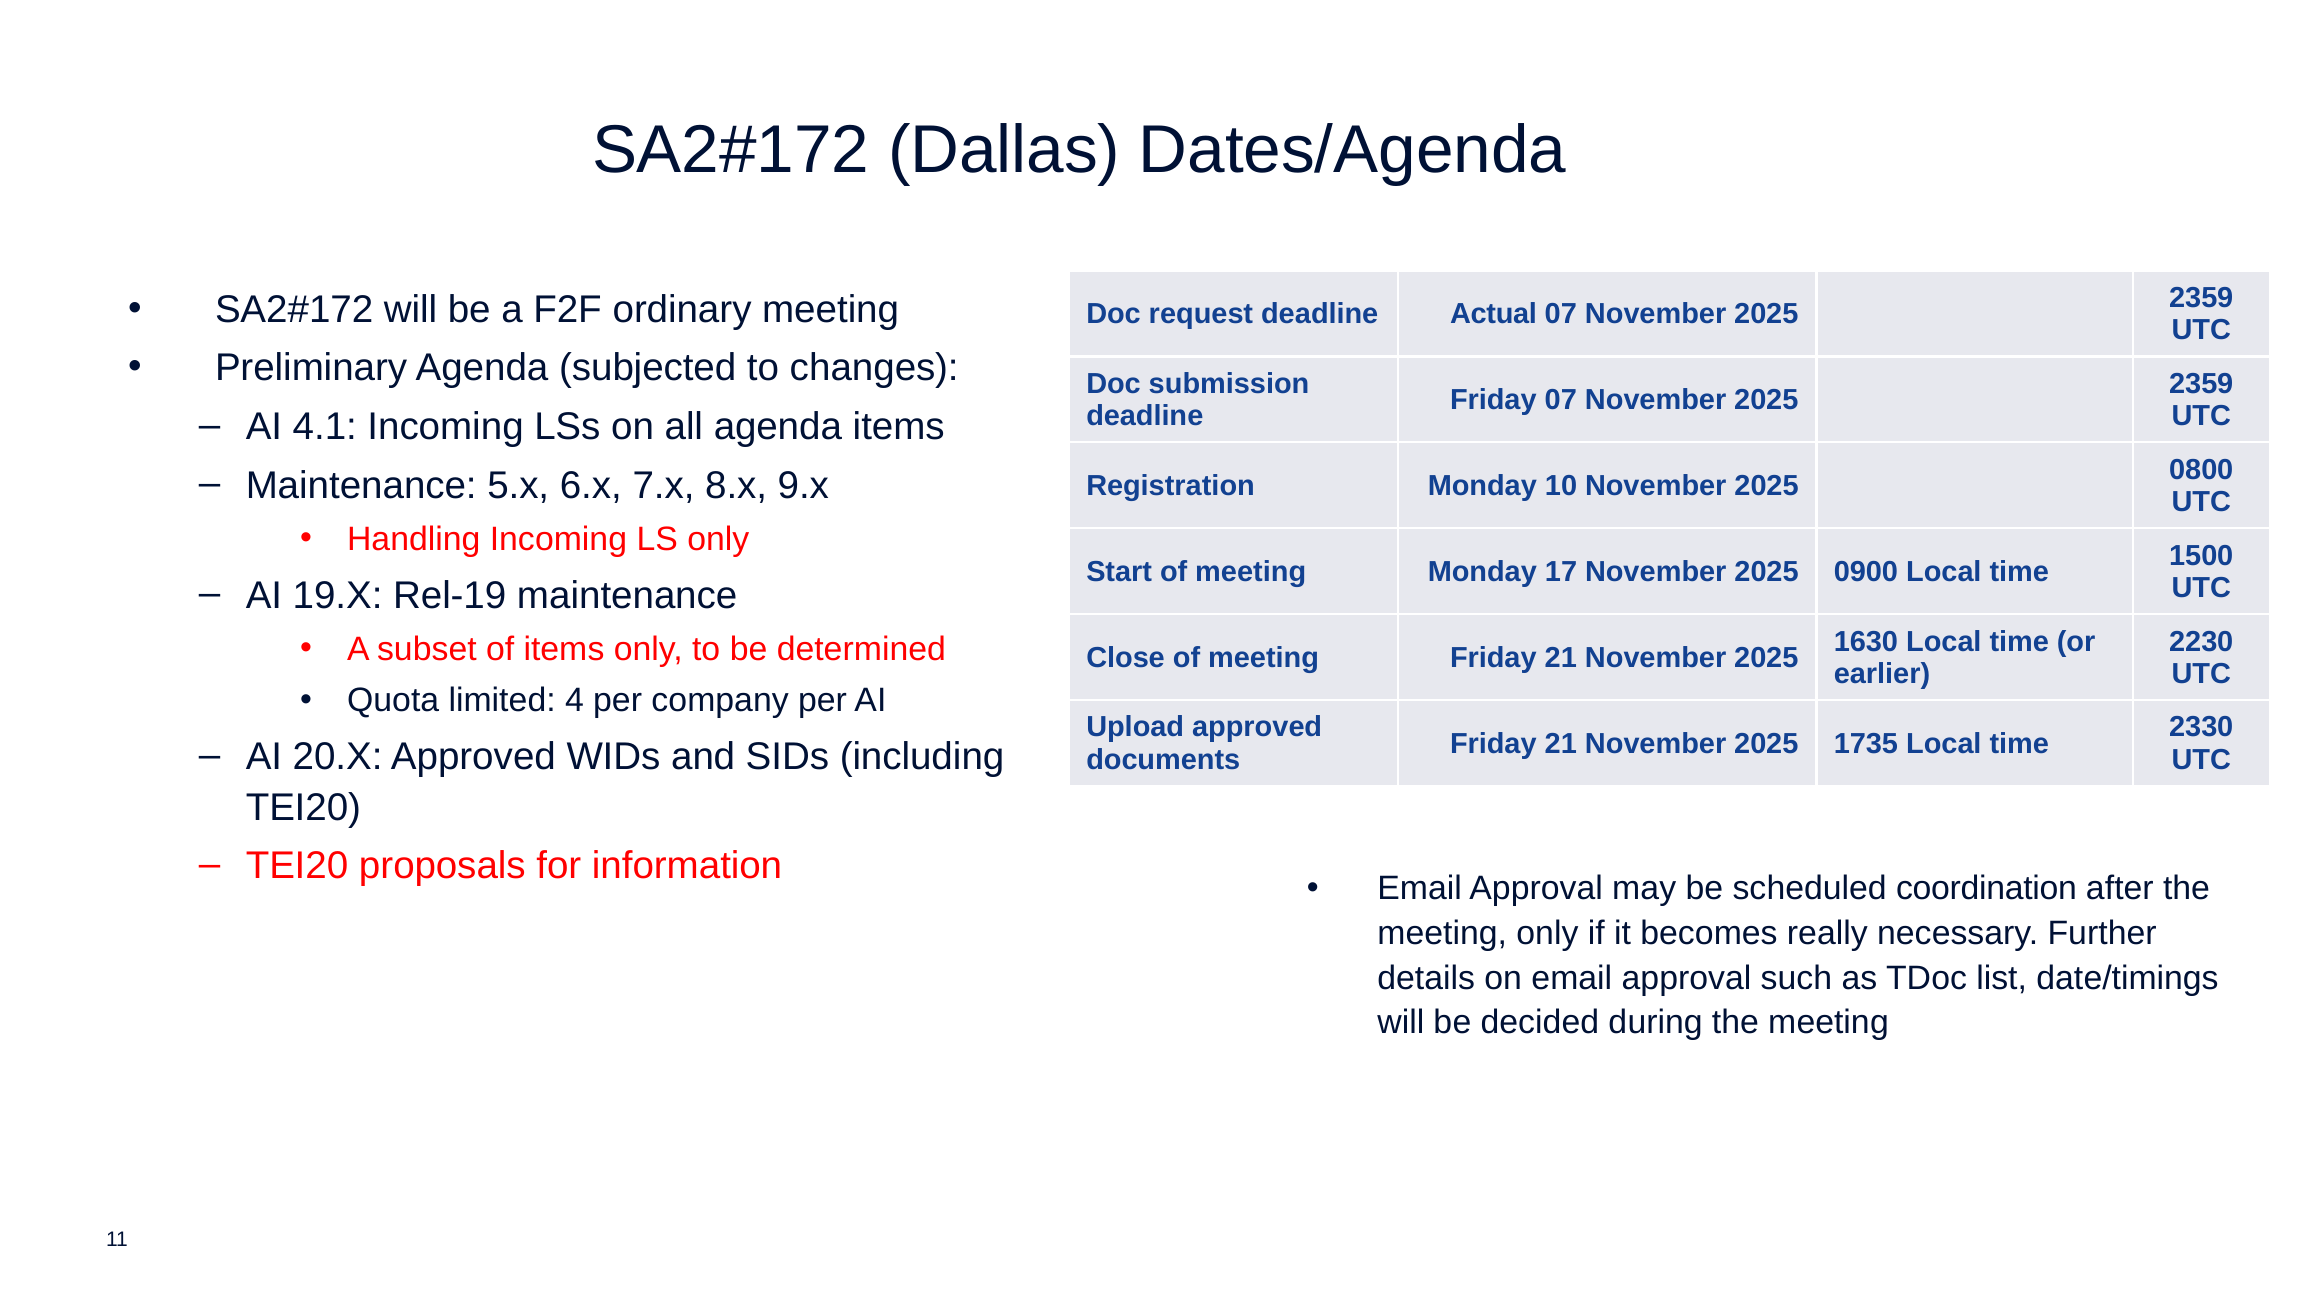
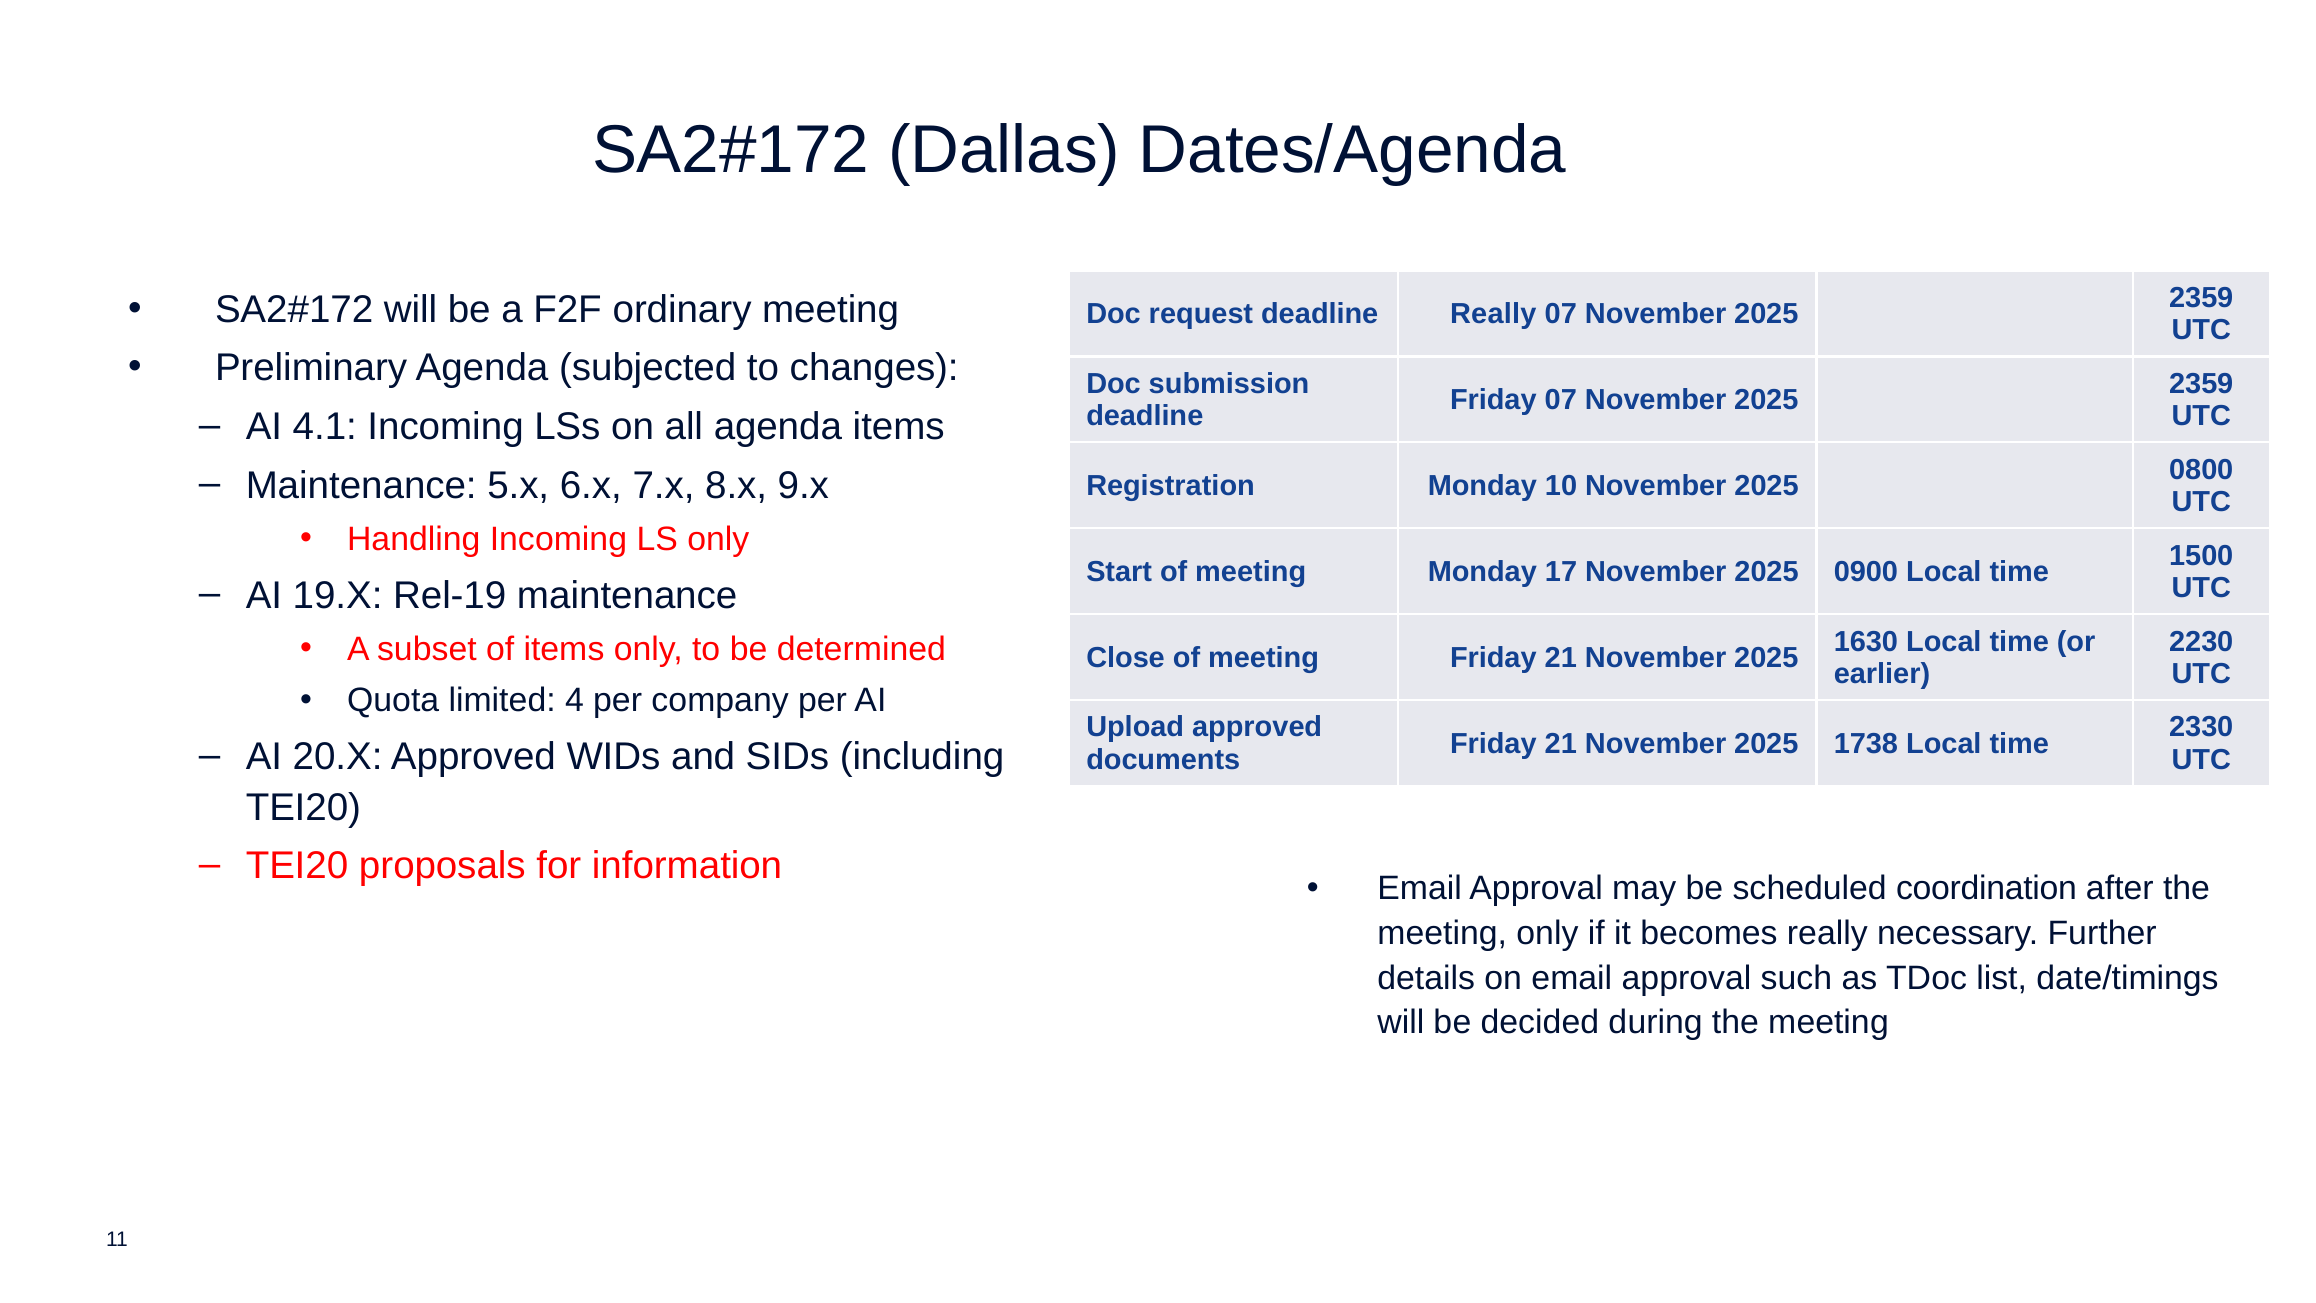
deadline Actual: Actual -> Really
1735: 1735 -> 1738
